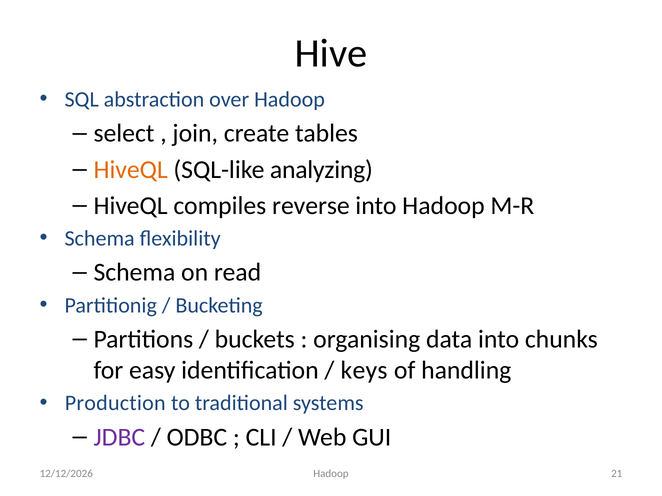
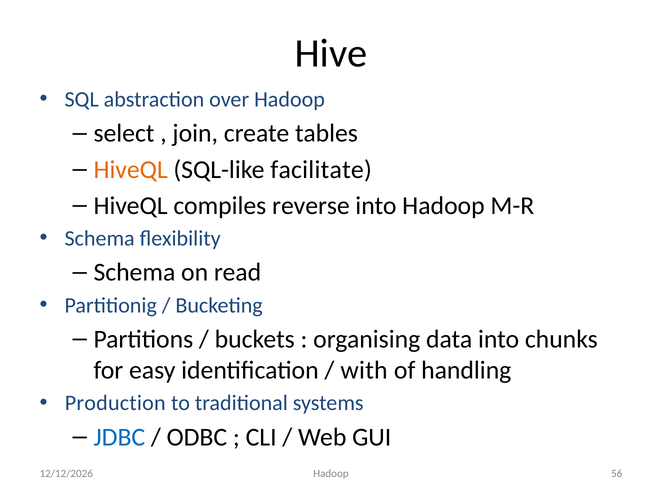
analyzing: analyzing -> facilitate
keys: keys -> with
JDBC colour: purple -> blue
21: 21 -> 56
